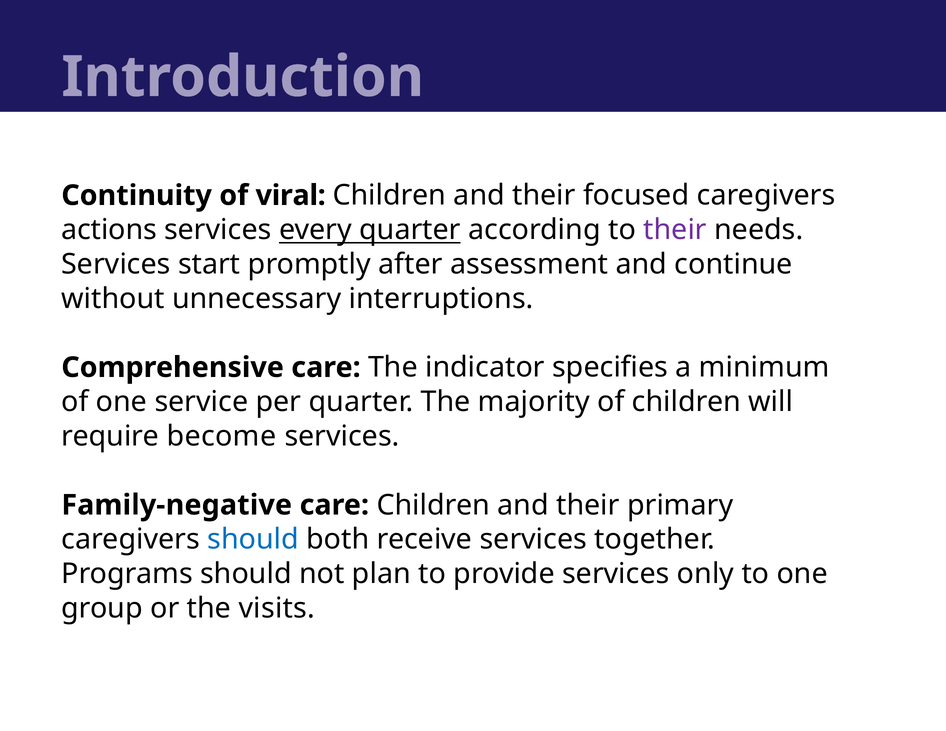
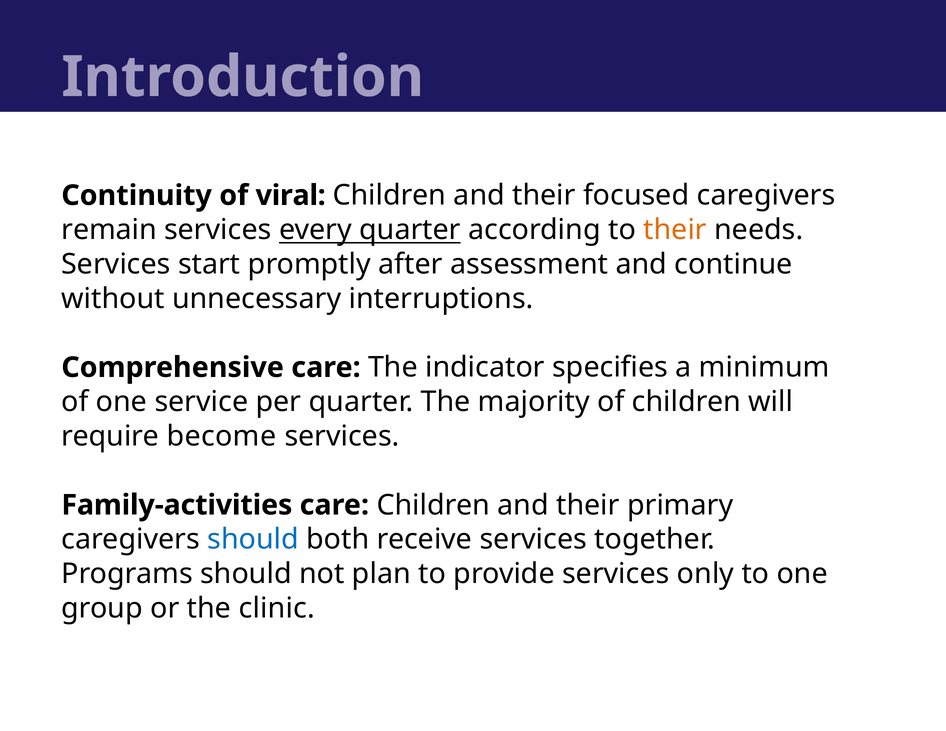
actions: actions -> remain
their at (675, 230) colour: purple -> orange
Family-negative: Family-negative -> Family-activities
visits: visits -> clinic
